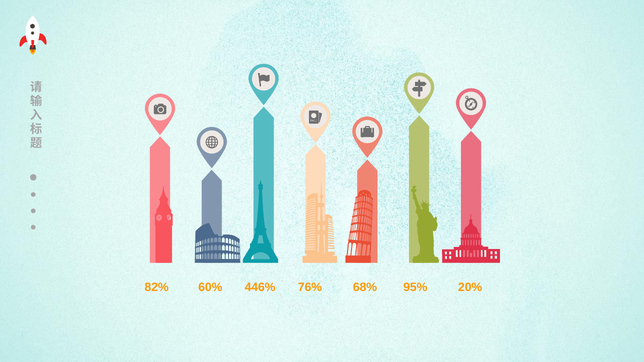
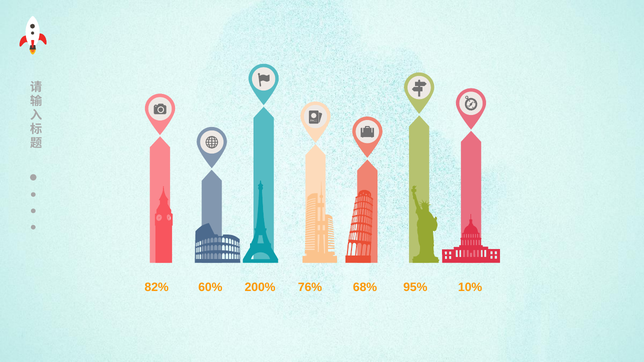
446%: 446% -> 200%
20%: 20% -> 10%
